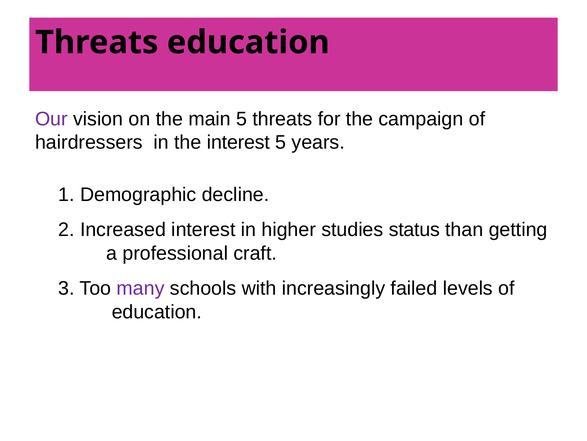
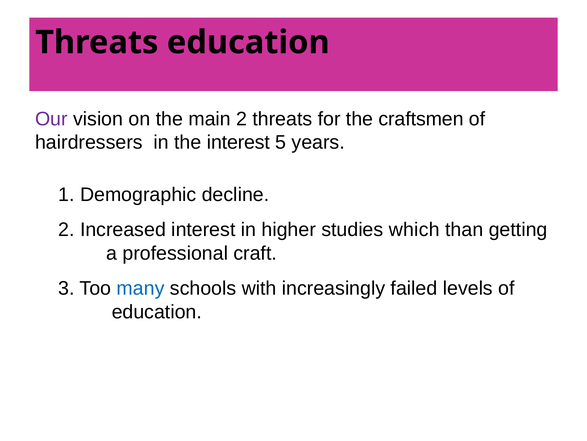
main 5: 5 -> 2
campaign: campaign -> craftsmen
status: status -> which
many colour: purple -> blue
